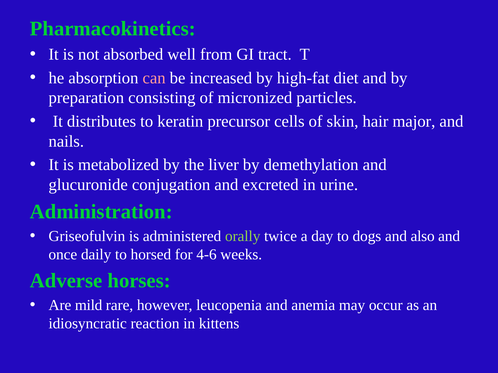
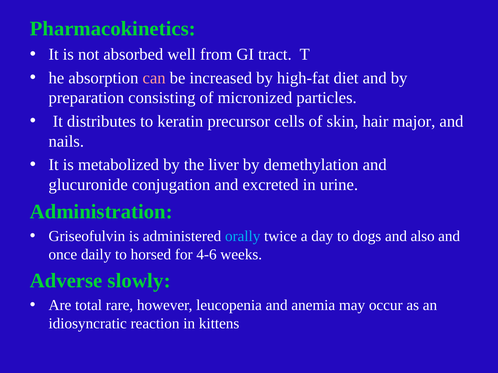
orally colour: light green -> light blue
horses: horses -> slowly
mild: mild -> total
